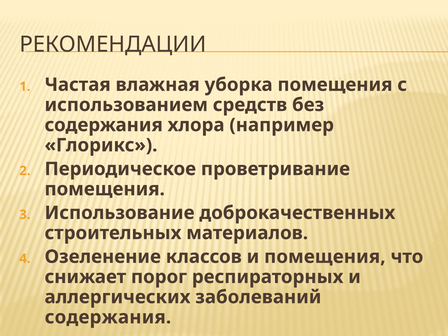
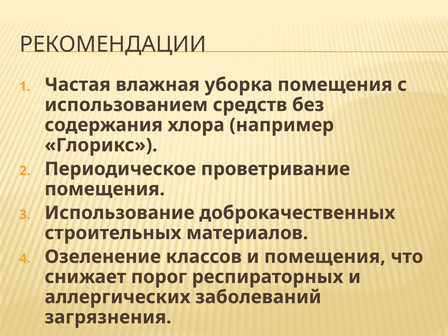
содержания at (108, 317): содержания -> загрязнения
